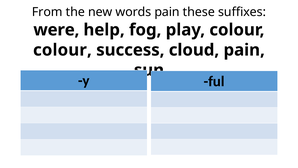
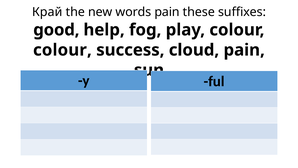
From: From -> Край
were: were -> good
